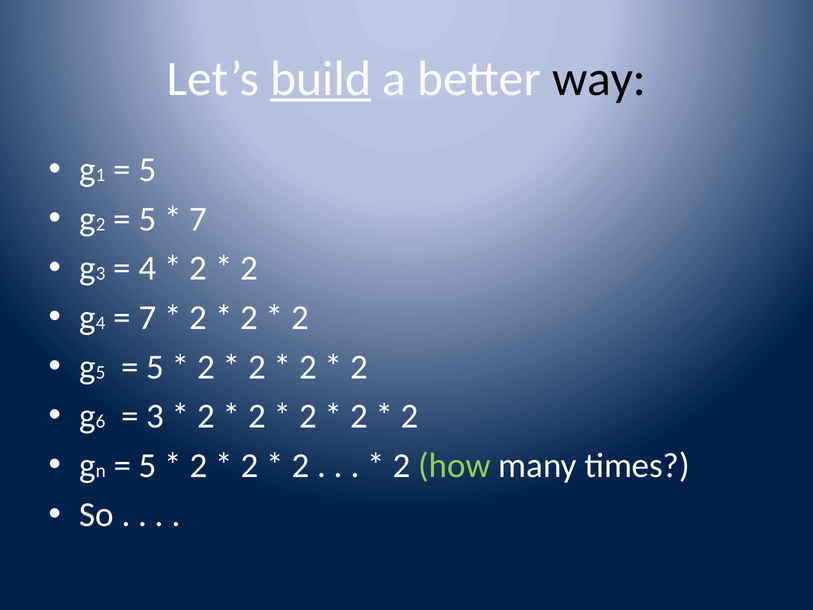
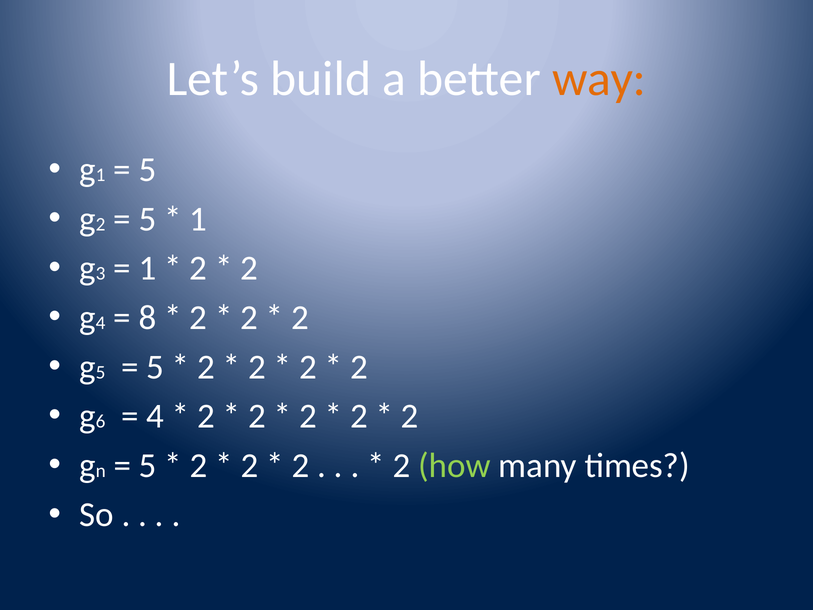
build underline: present -> none
way colour: black -> orange
7 at (198, 219): 7 -> 1
4 at (147, 268): 4 -> 1
7 at (147, 318): 7 -> 8
3 at (155, 416): 3 -> 4
